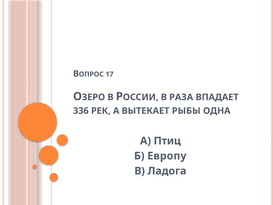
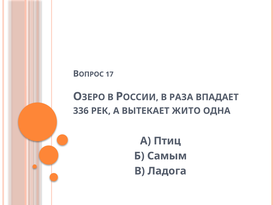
РЫБЫ: РЫБЫ -> ЖИТО
Европу: Европу -> Самым
